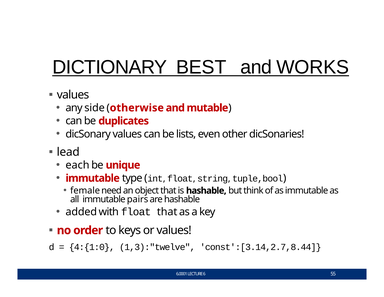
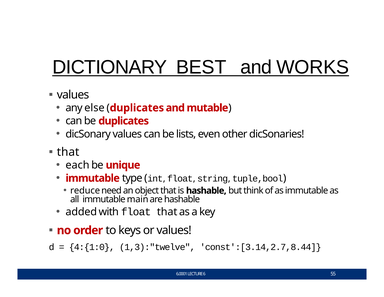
side: side -> else
otherwise at (137, 108): otherwise -> duplicates
lead at (68, 152): lead -> that
female: female -> reduce
pairs: pairs -> main
